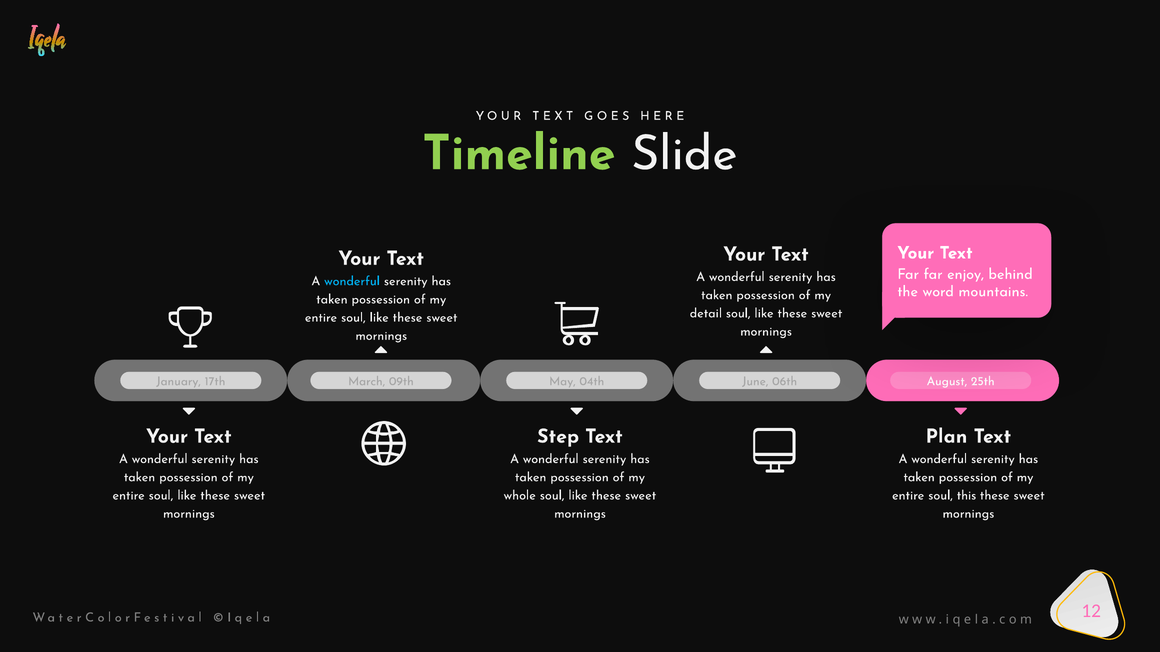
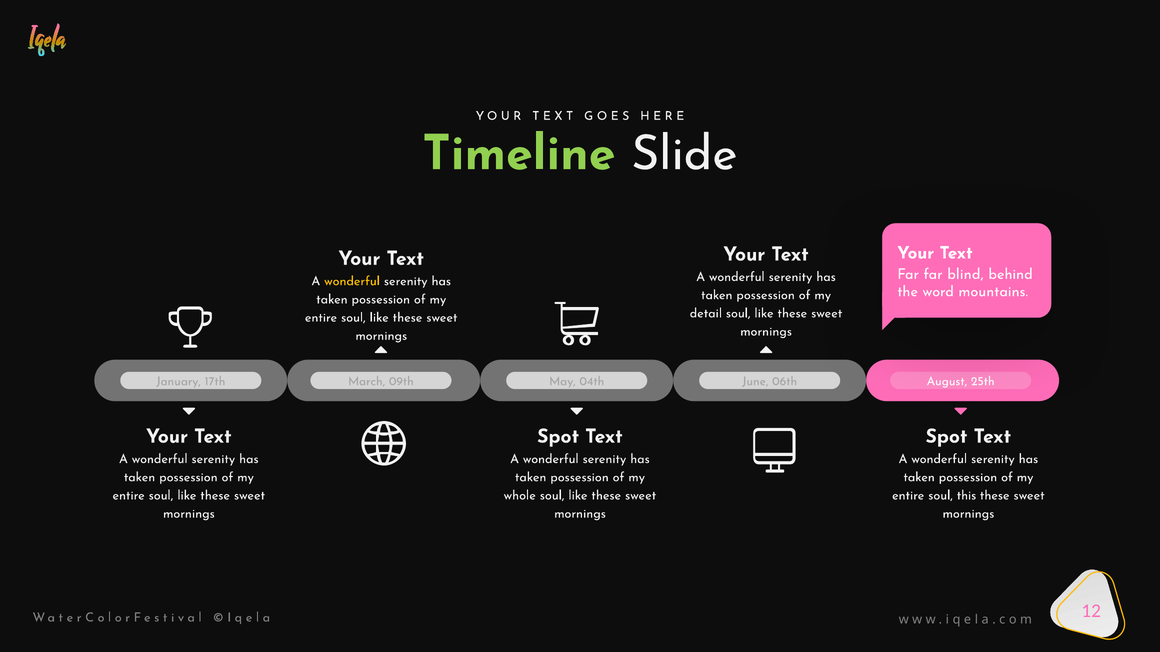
enjoy: enjoy -> blind
wonderful at (352, 281) colour: light blue -> yellow
Step at (558, 437): Step -> Spot
Plan at (946, 437): Plan -> Spot
